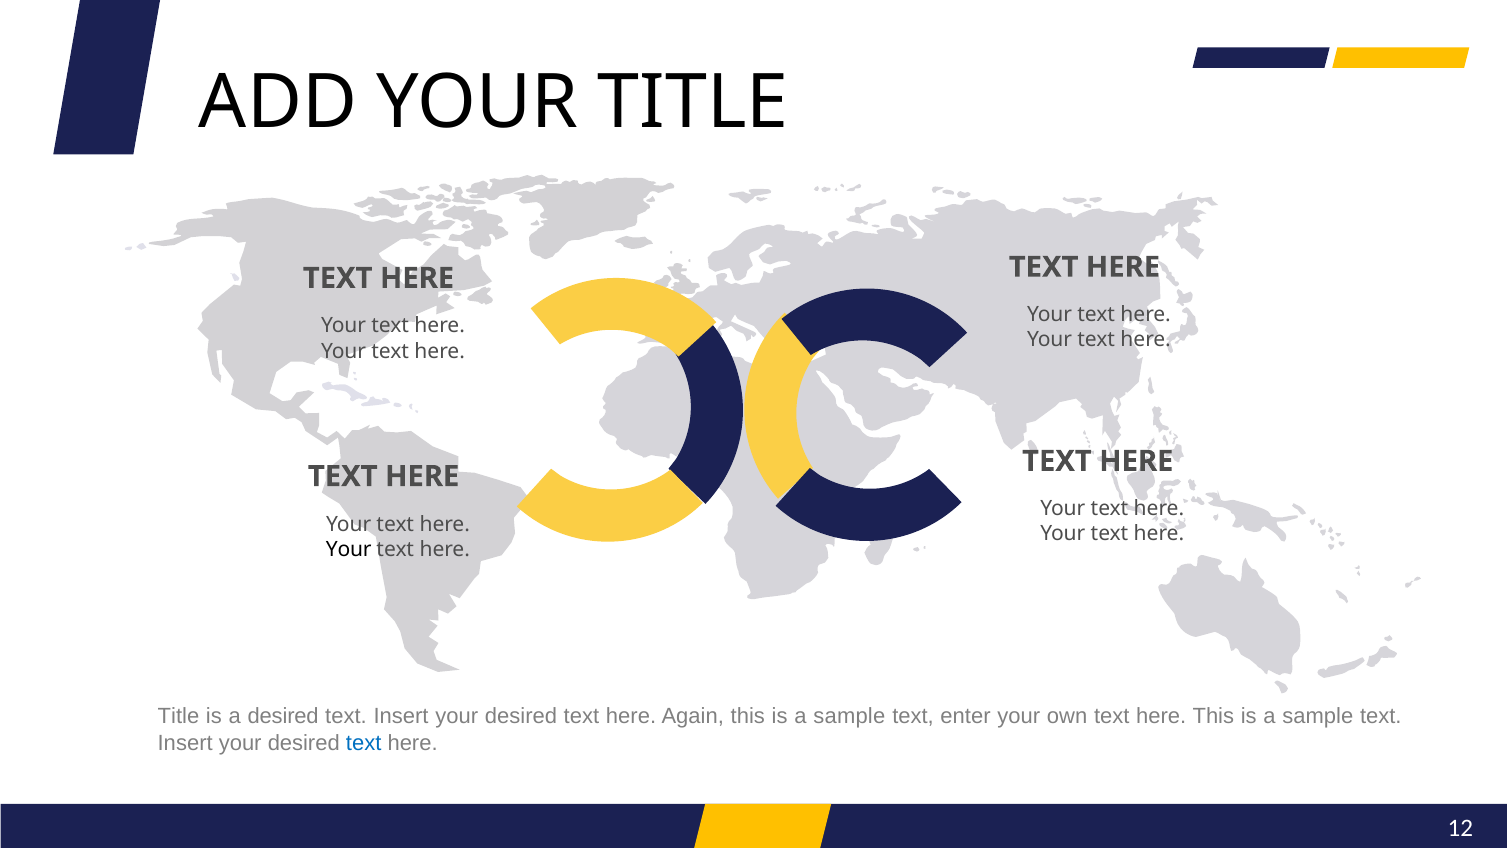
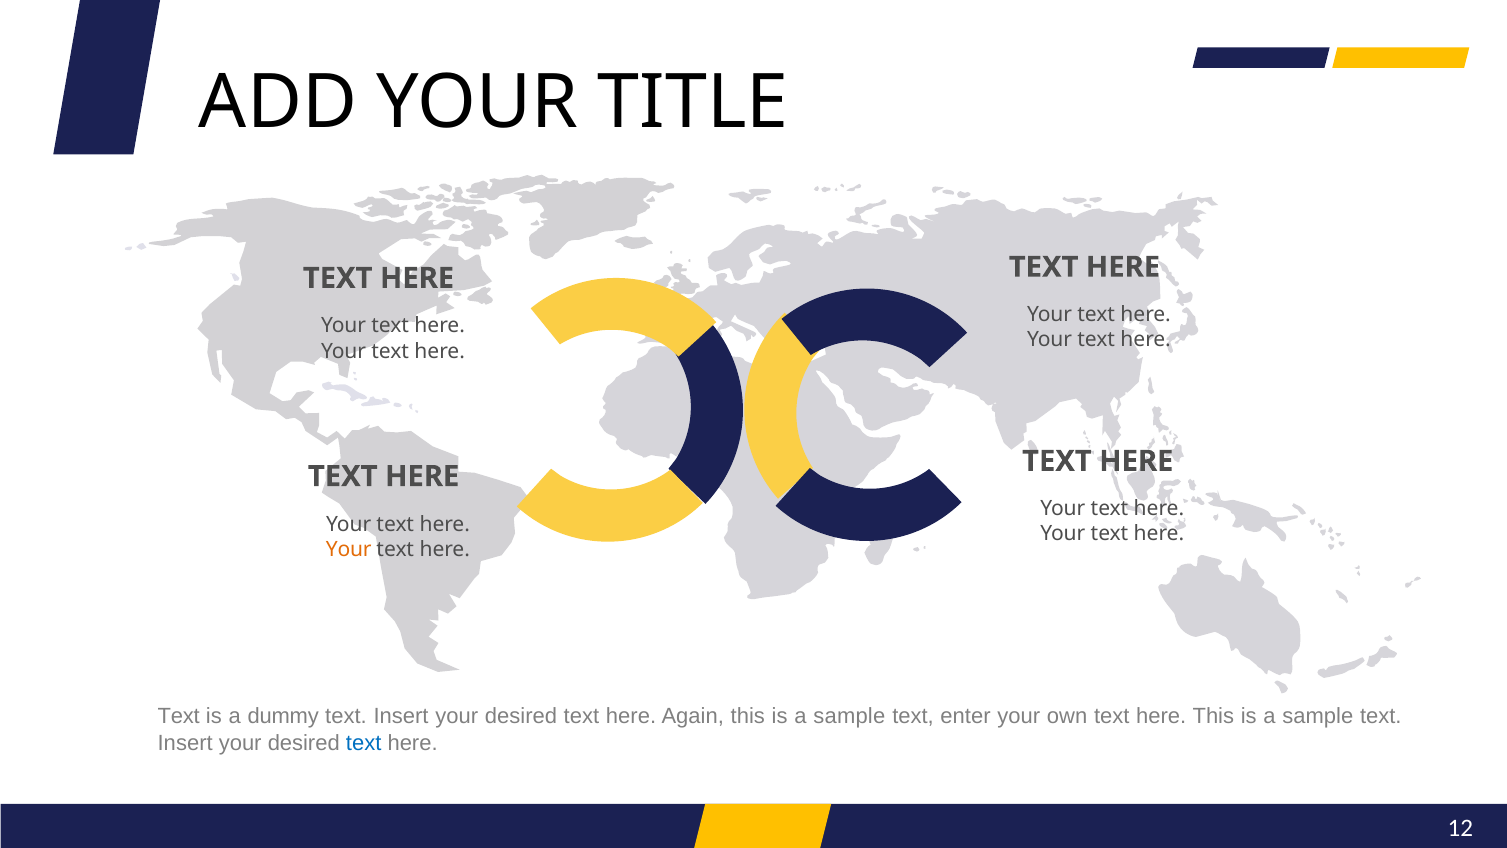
Your at (349, 549) colour: black -> orange
Title at (178, 716): Title -> Text
a desired: desired -> dummy
